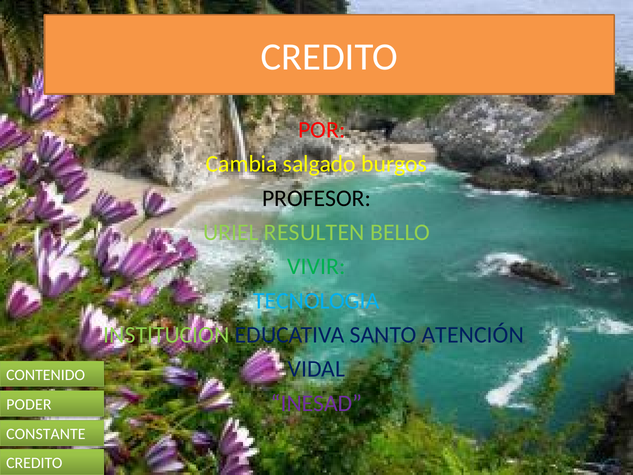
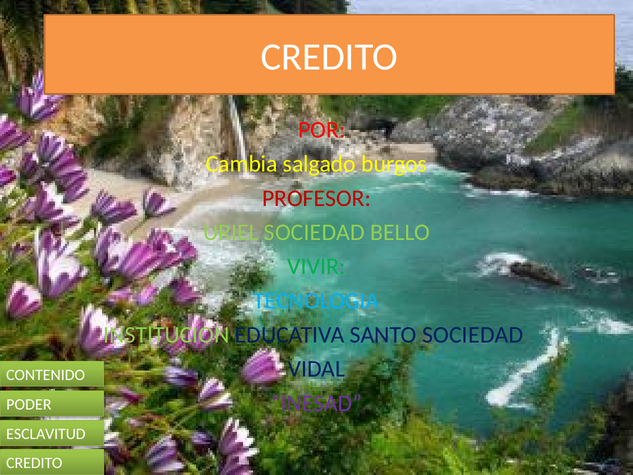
PROFESOR colour: black -> red
URIEL RESULTEN: RESULTEN -> SOCIEDAD
SANTO ATENCIÓN: ATENCIÓN -> SOCIEDAD
CONSTANTE: CONSTANTE -> ESCLAVITUD
